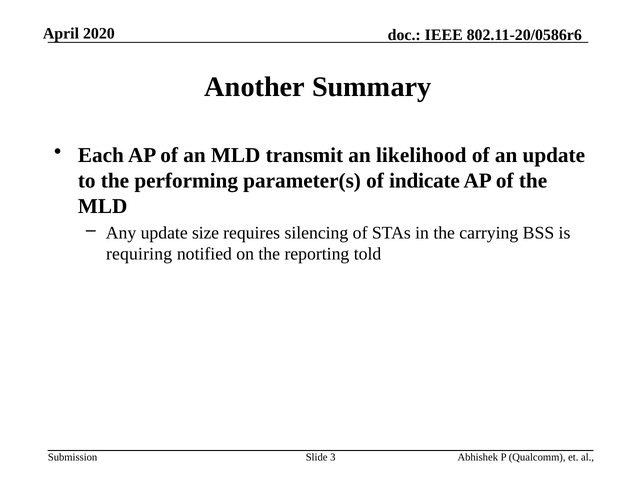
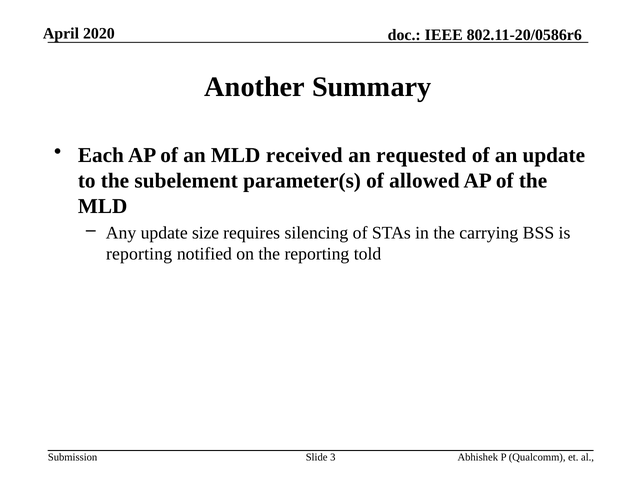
transmit: transmit -> received
likelihood: likelihood -> requested
performing: performing -> subelement
indicate: indicate -> allowed
requiring at (139, 254): requiring -> reporting
